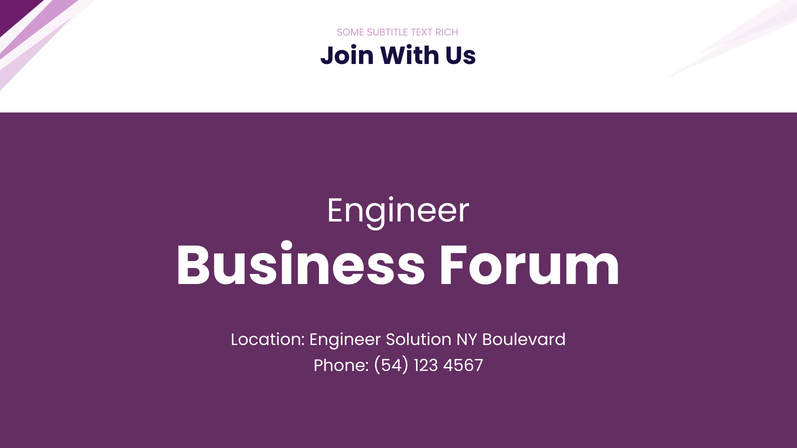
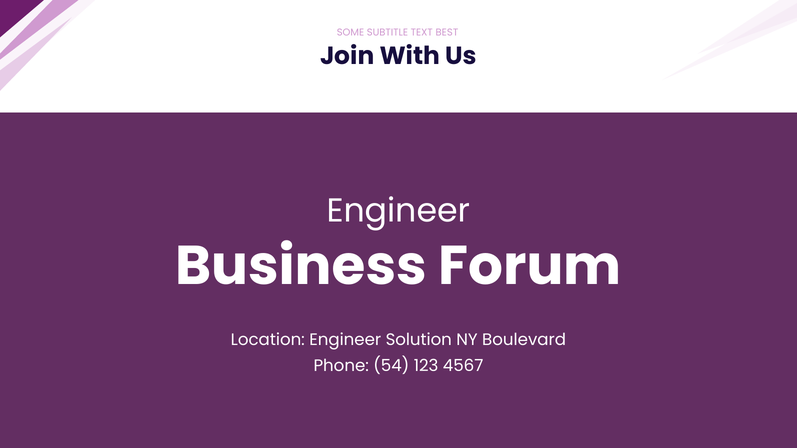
RICH: RICH -> BEST
